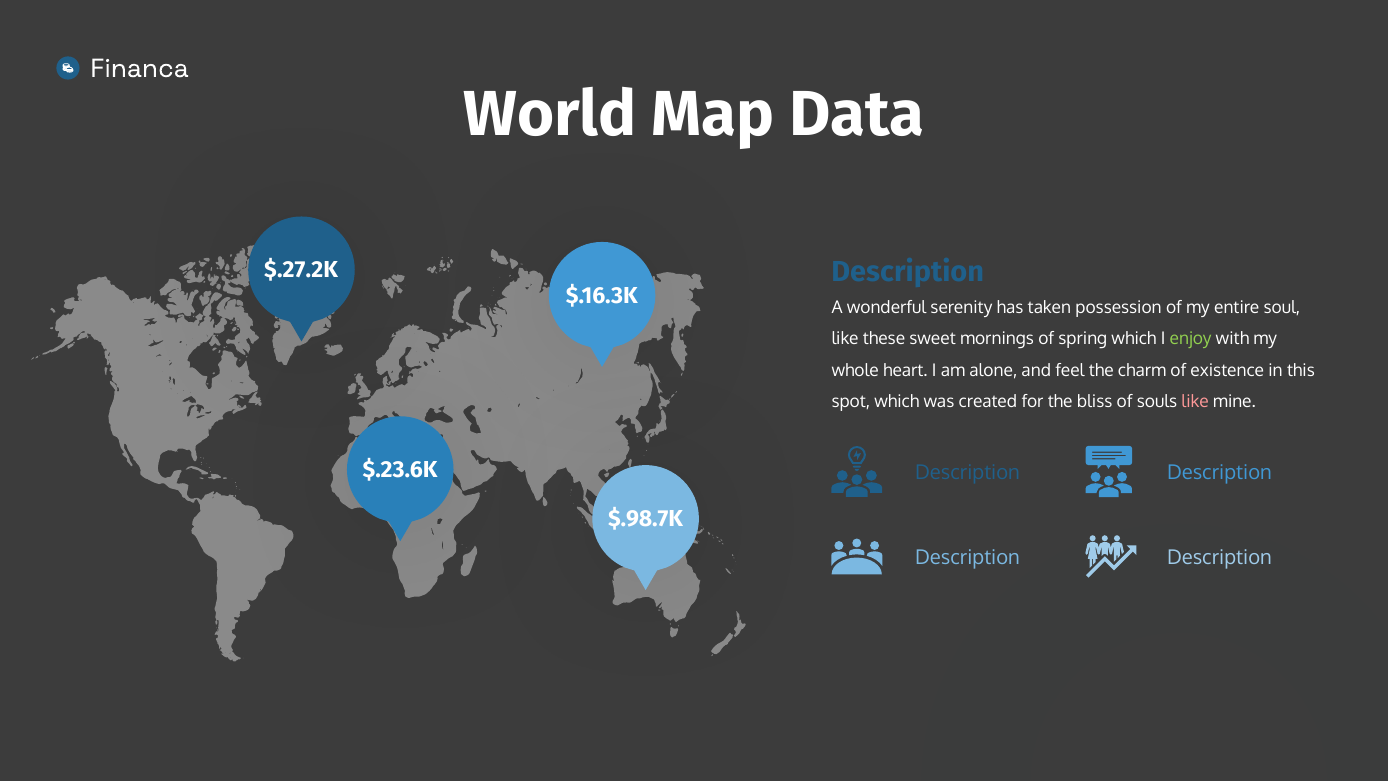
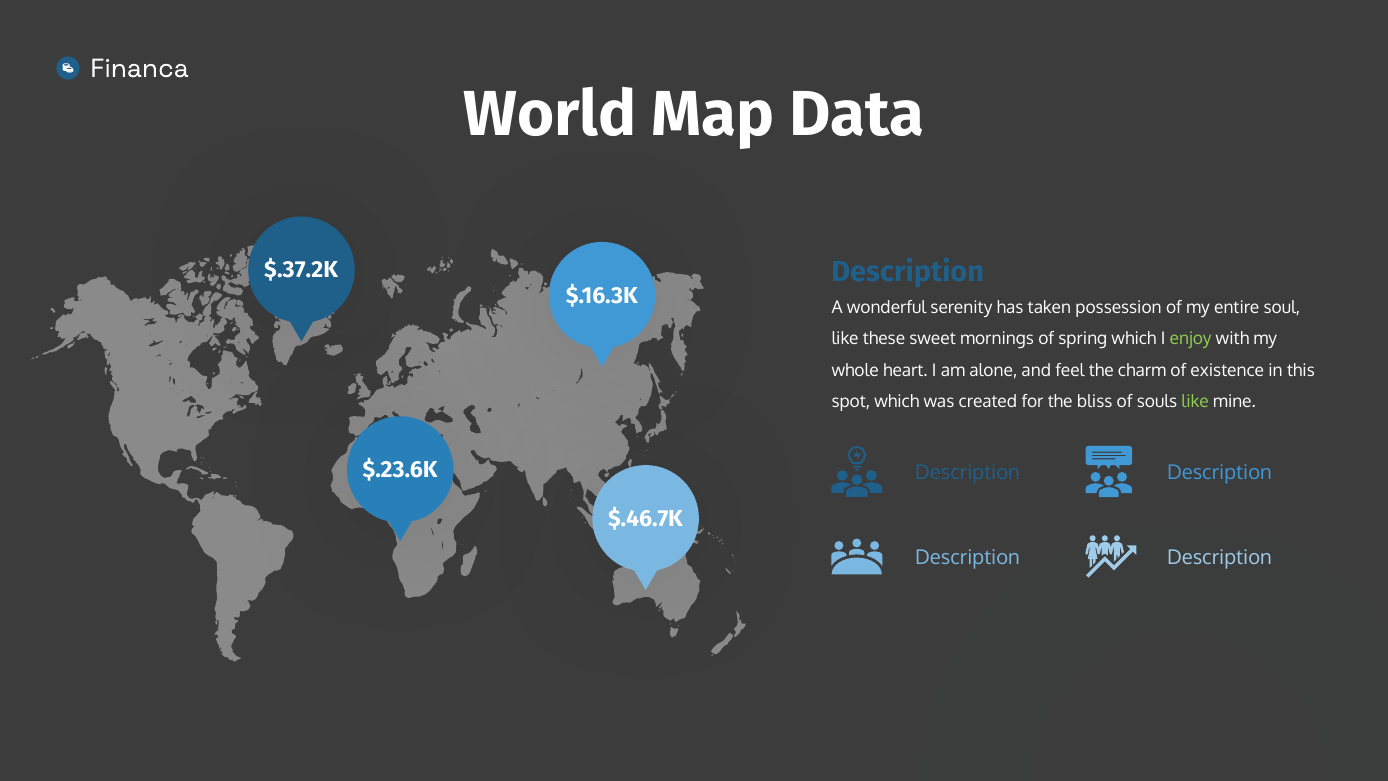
$.27.2K: $.27.2K -> $.37.2K
like at (1195, 401) colour: pink -> light green
$.98.7K: $.98.7K -> $.46.7K
